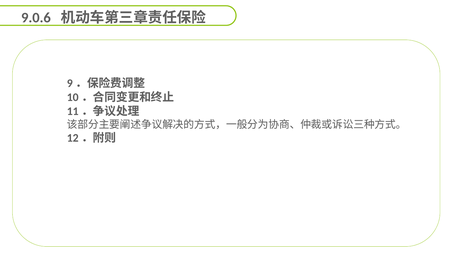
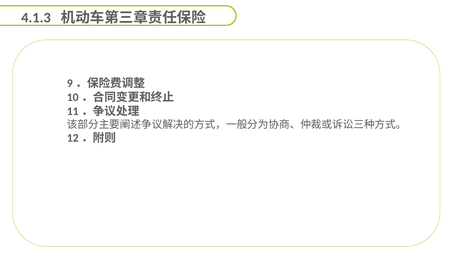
9.0.6: 9.0.6 -> 4.1.3
